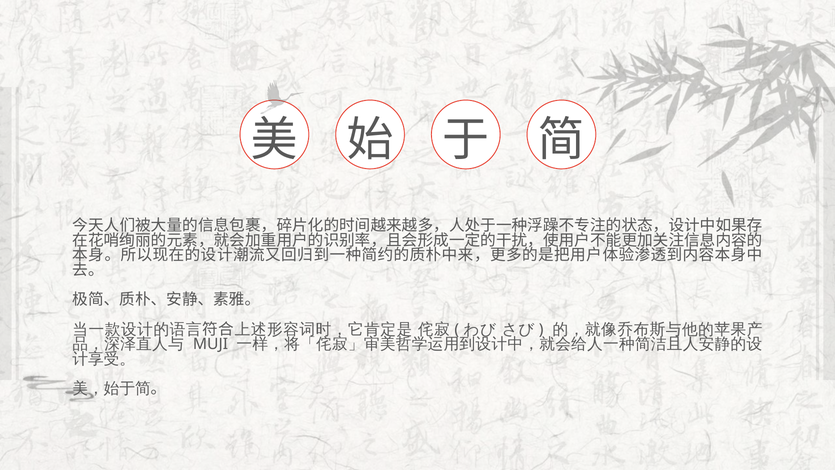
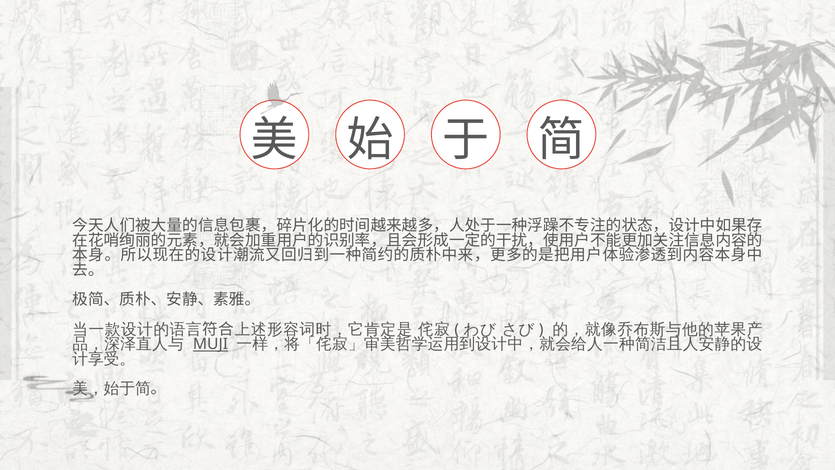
MUJI underline: none -> present
